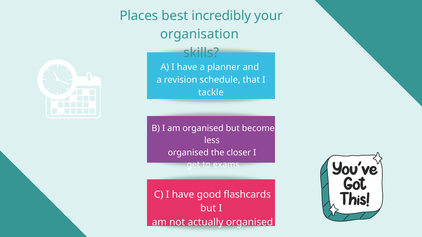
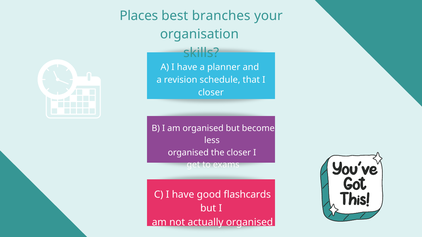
incredibly: incredibly -> branches
tackle at (211, 93): tackle -> closer
